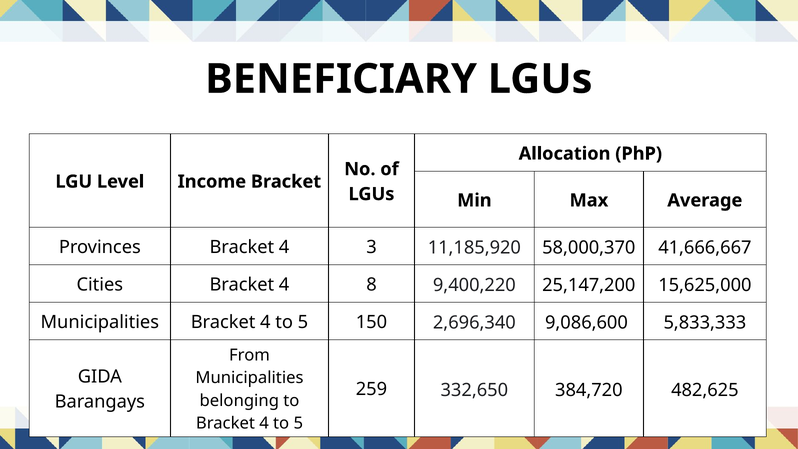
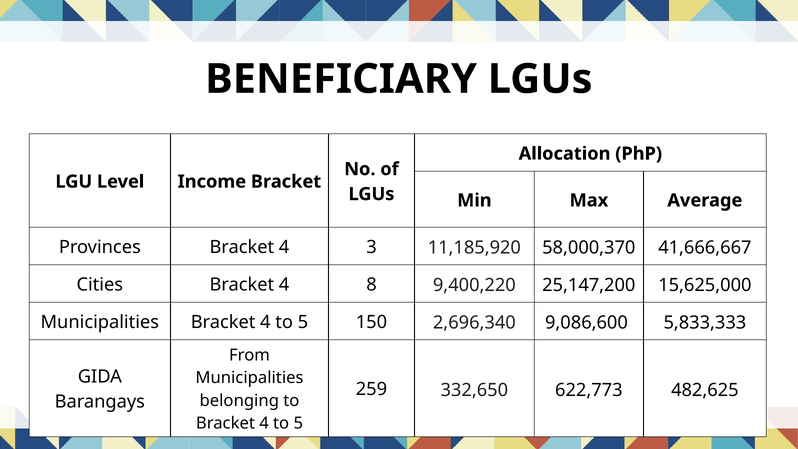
384,720: 384,720 -> 622,773
